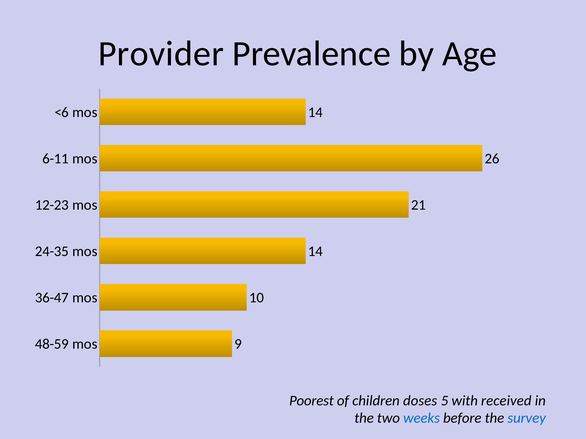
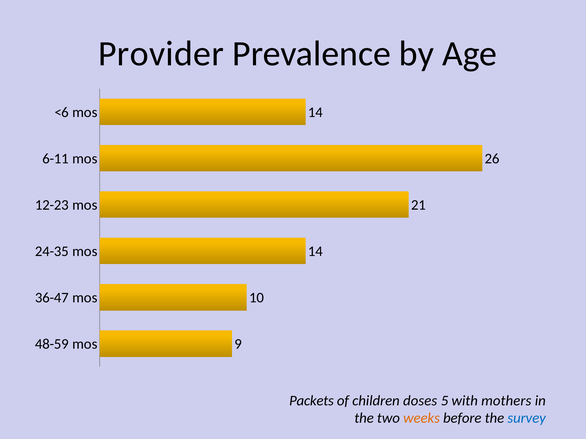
Poorest: Poorest -> Packets
received: received -> mothers
weeks colour: blue -> orange
